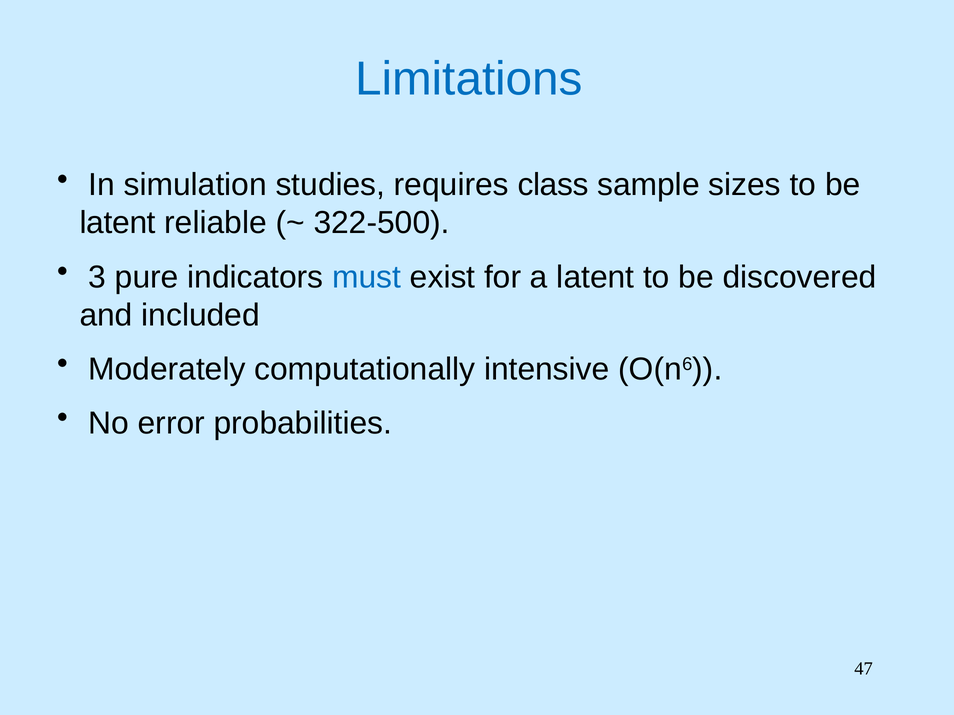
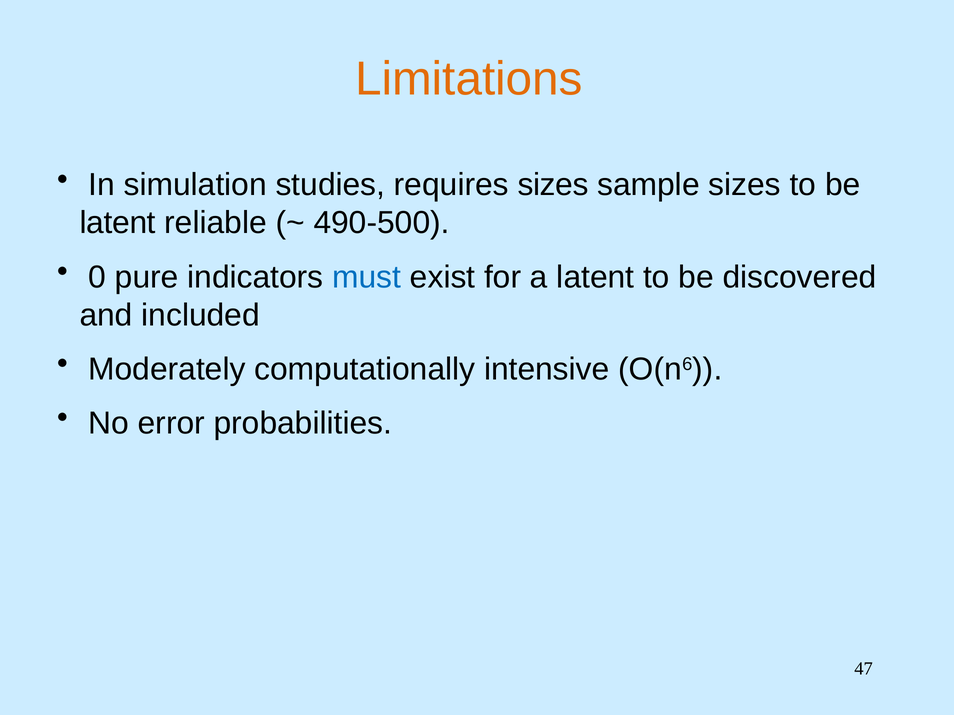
Limitations colour: blue -> orange
requires class: class -> sizes
322-500: 322-500 -> 490-500
3: 3 -> 0
